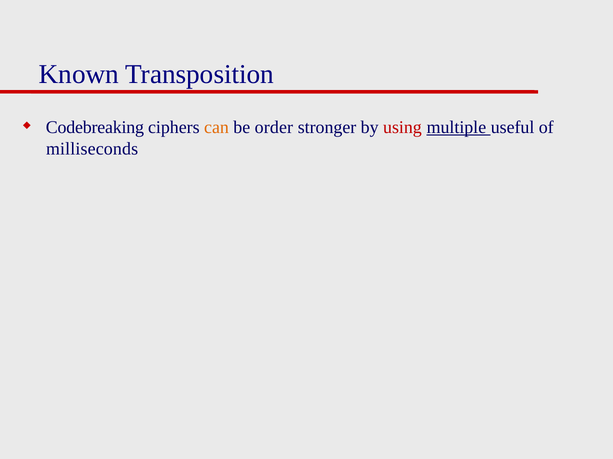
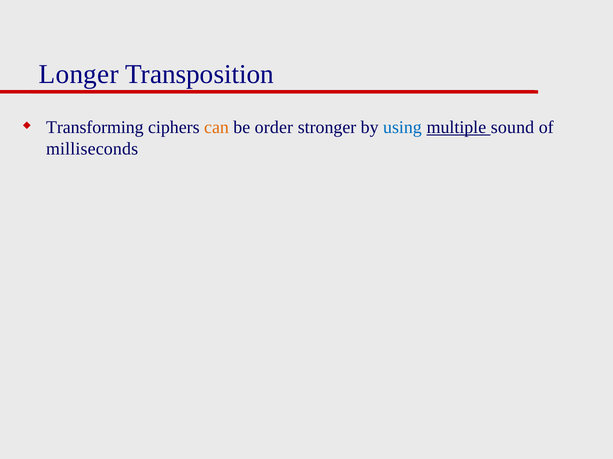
Known: Known -> Longer
Codebreaking: Codebreaking -> Transforming
using colour: red -> blue
useful: useful -> sound
